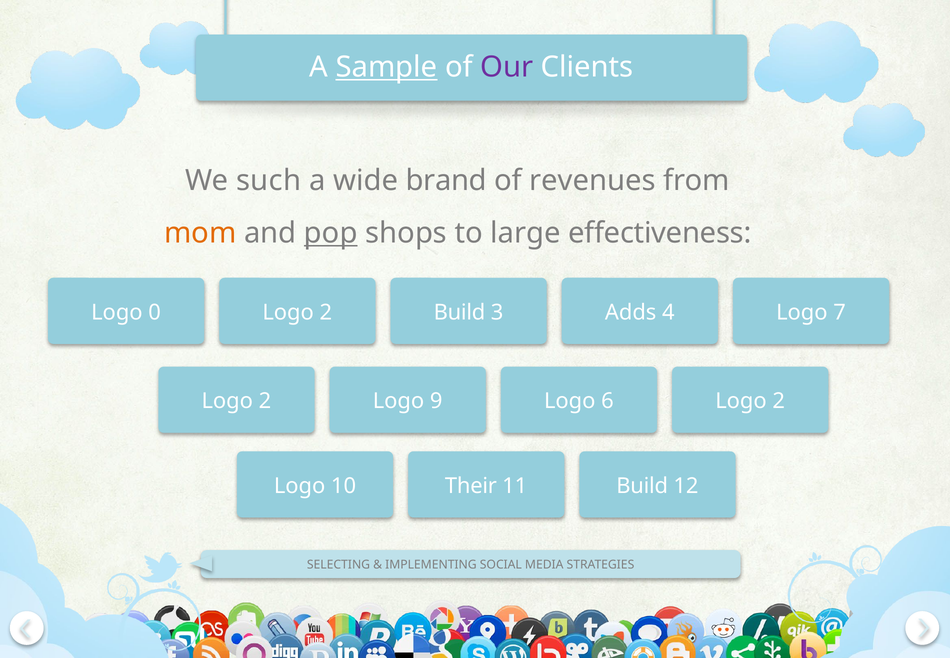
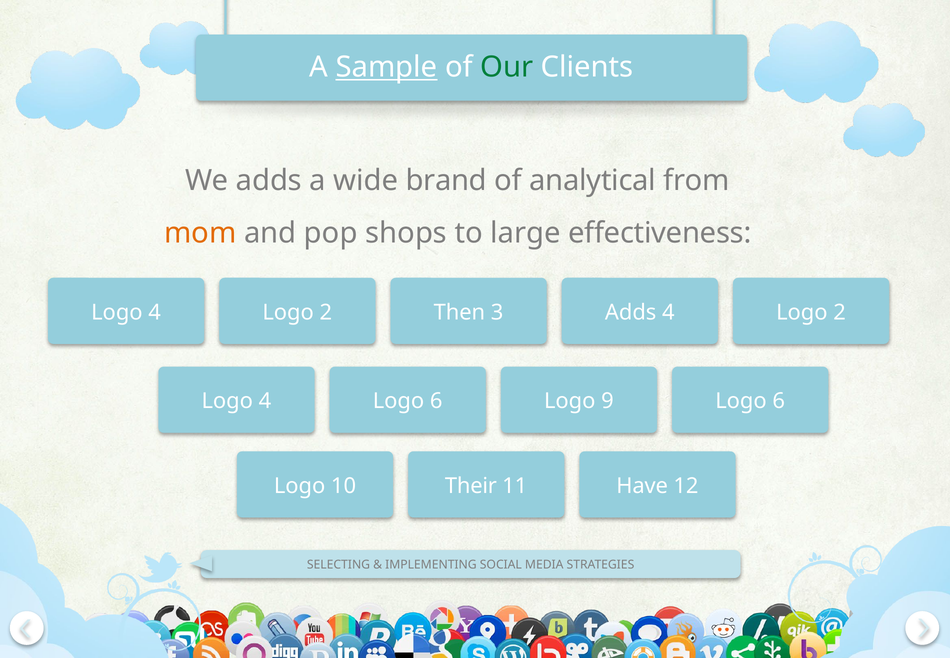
Our colour: purple -> green
We such: such -> adds
revenues: revenues -> analytical
pop underline: present -> none
0 at (155, 312): 0 -> 4
2 Build: Build -> Then
7 at (840, 312): 7 -> 2
2 at (265, 401): 2 -> 4
9 at (436, 401): 9 -> 6
6: 6 -> 9
2 at (779, 401): 2 -> 6
11 Build: Build -> Have
